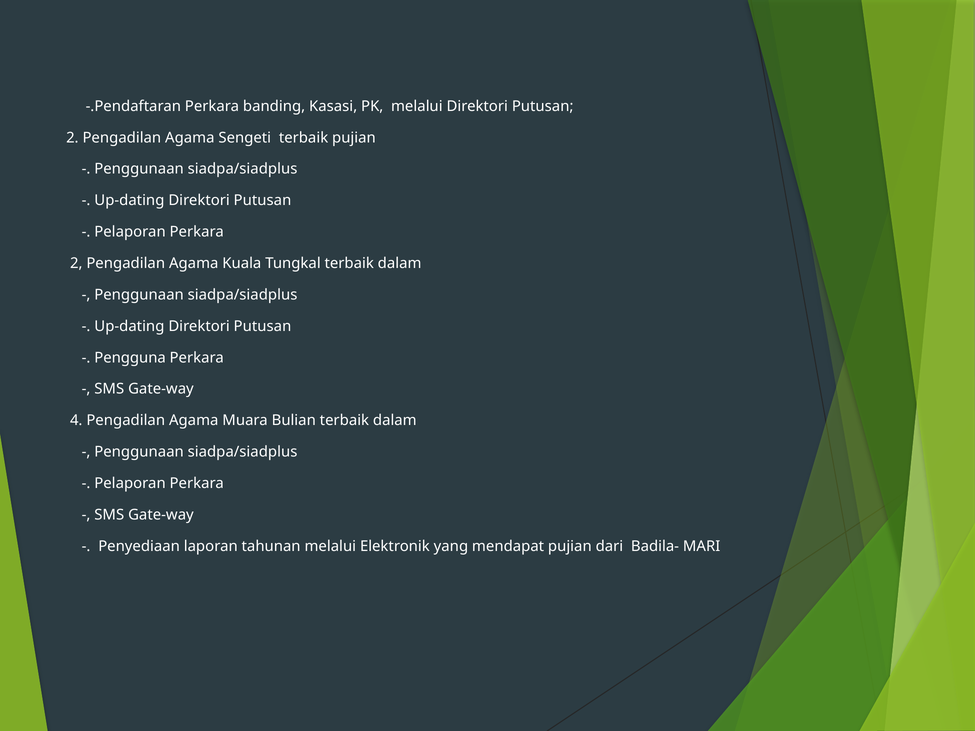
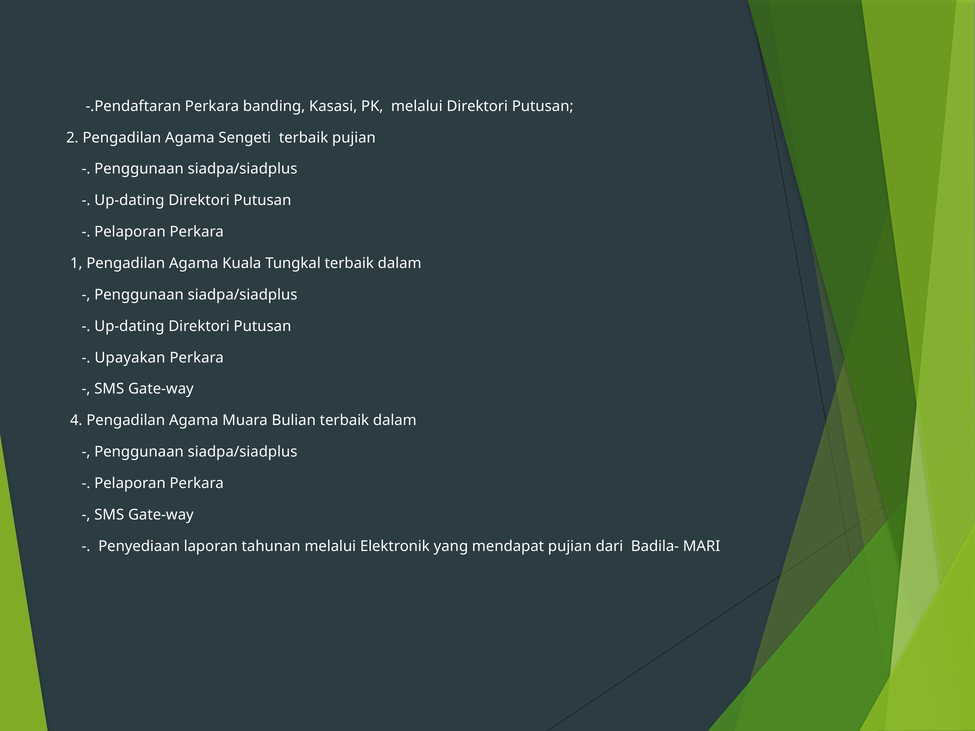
2 at (76, 263): 2 -> 1
Pengguna: Pengguna -> Upayakan
